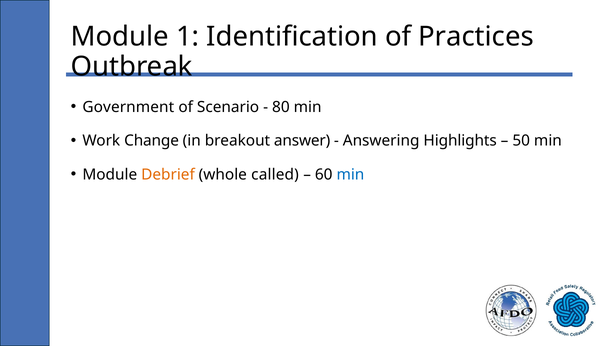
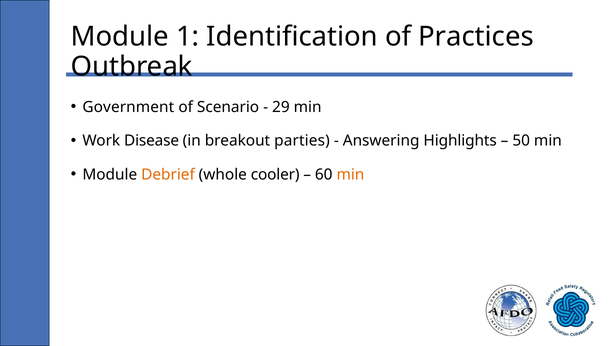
80: 80 -> 29
Change: Change -> Disease
answer: answer -> parties
called: called -> cooler
min at (350, 175) colour: blue -> orange
